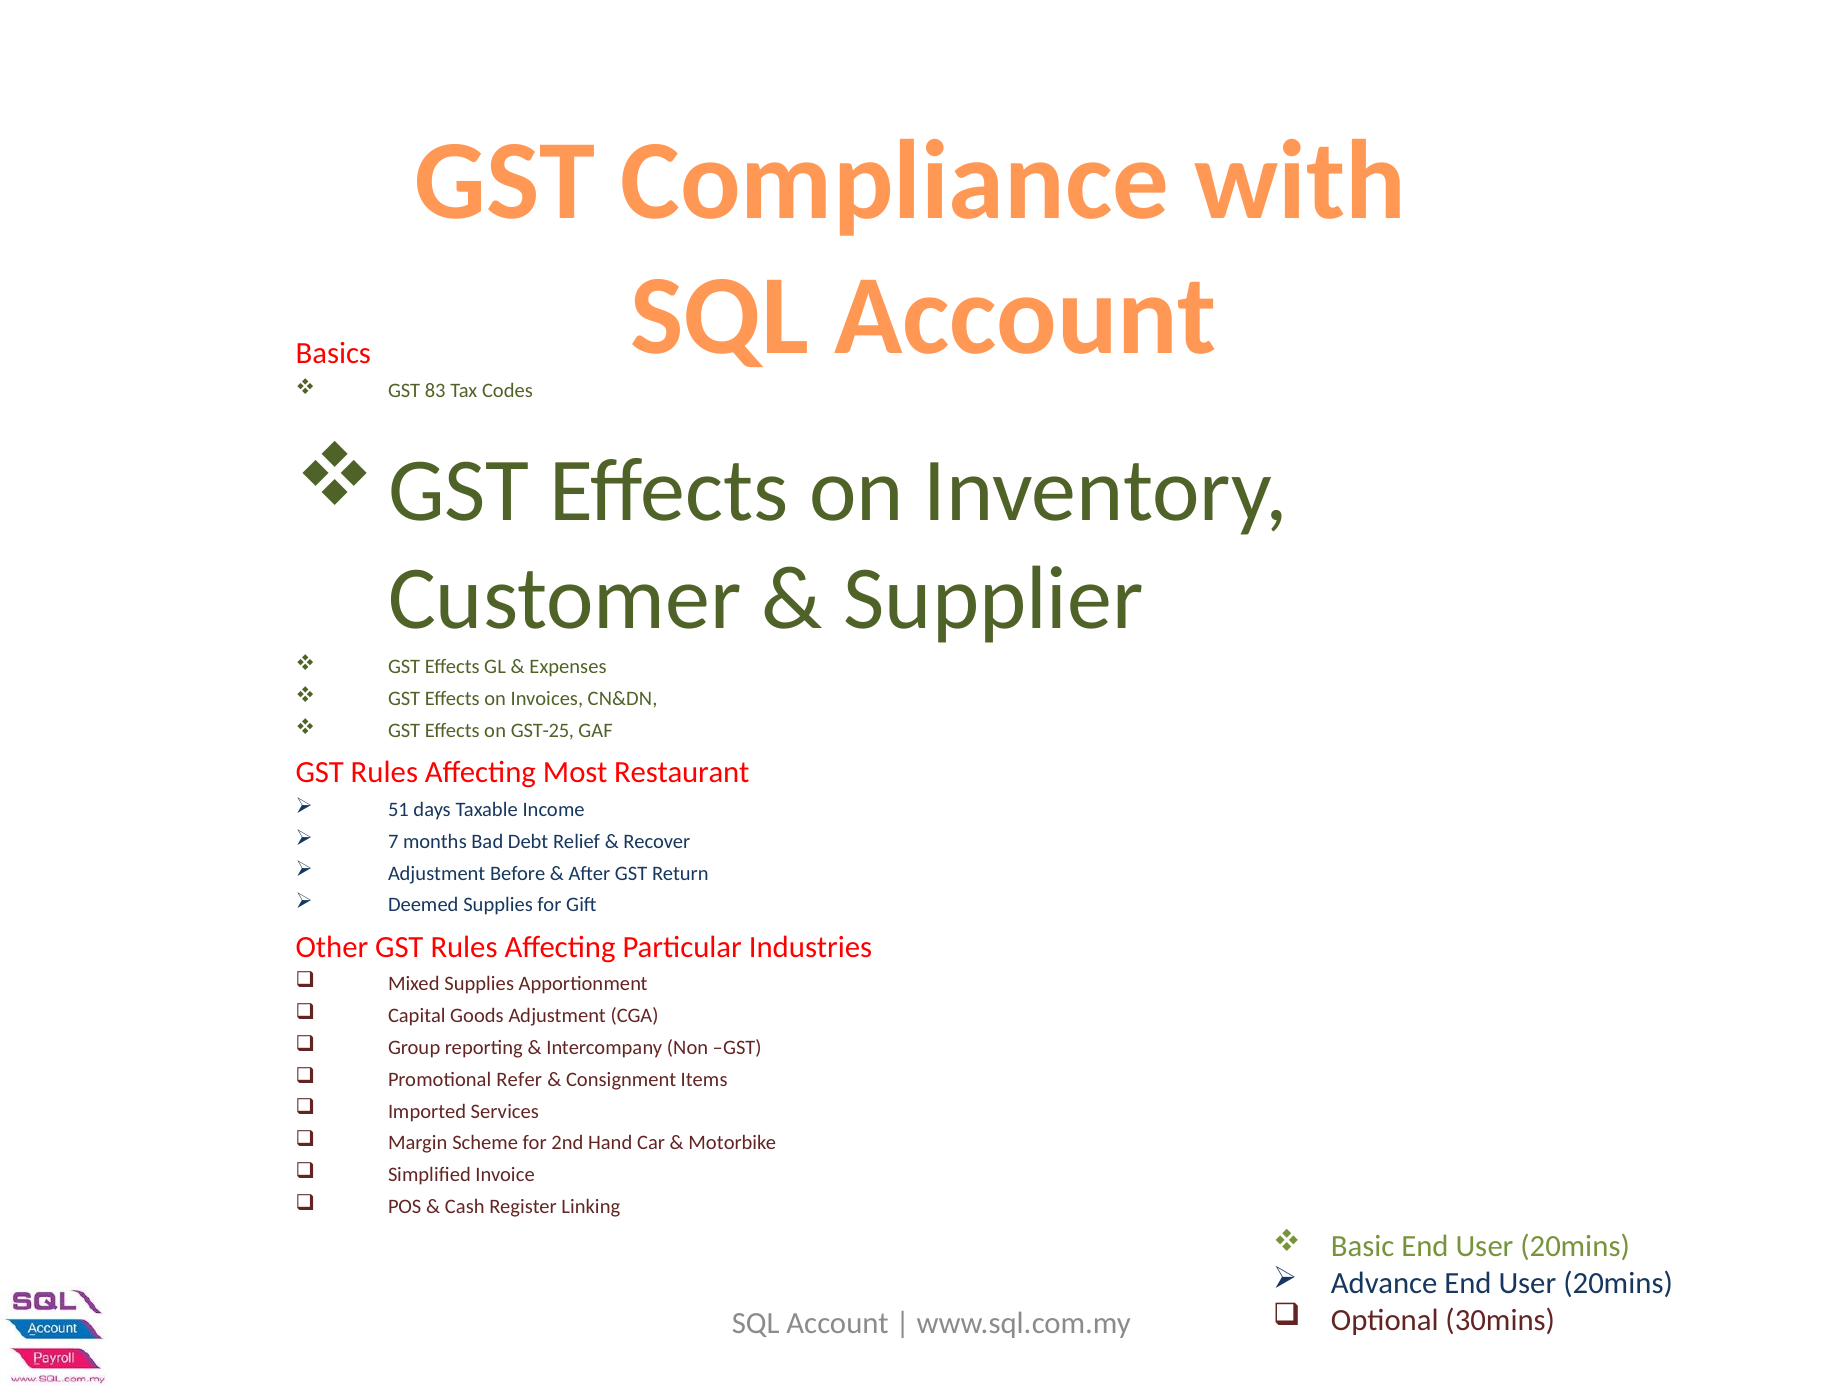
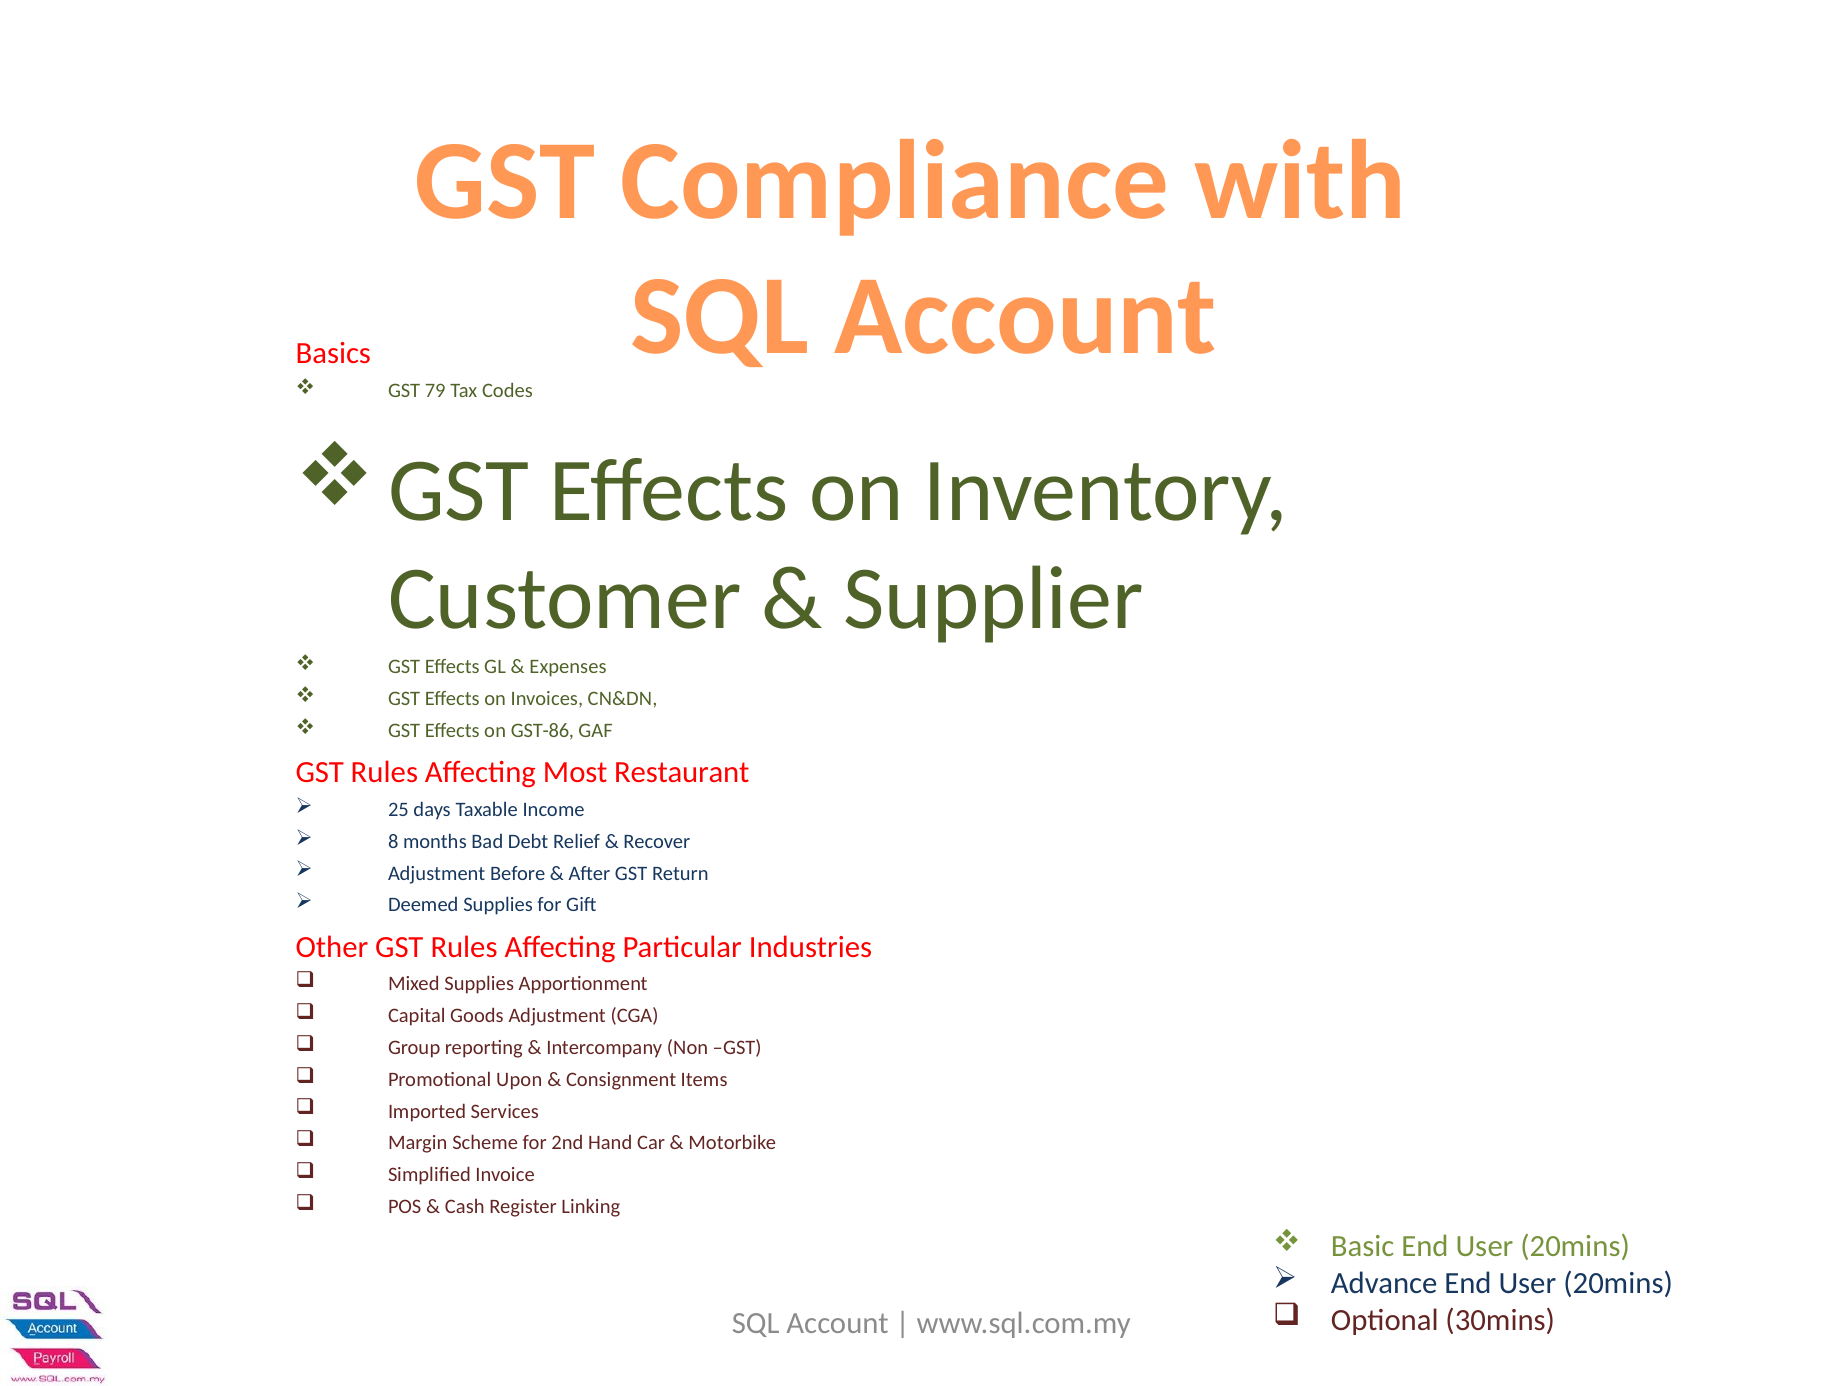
83: 83 -> 79
GST-25: GST-25 -> GST-86
51: 51 -> 25
7: 7 -> 8
Refer: Refer -> Upon
